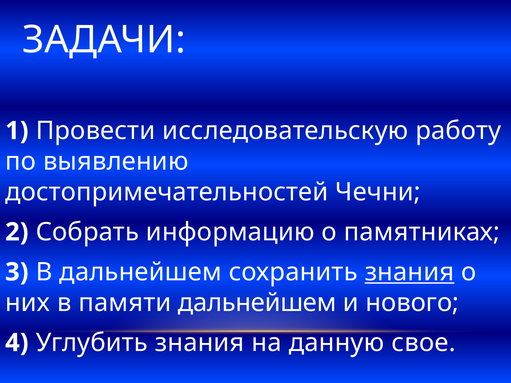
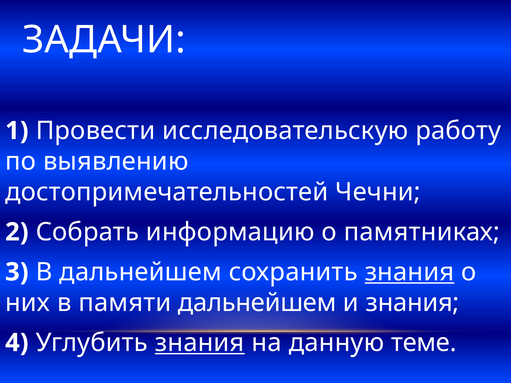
и нового: нового -> знания
знания at (200, 343) underline: none -> present
свое: свое -> теме
